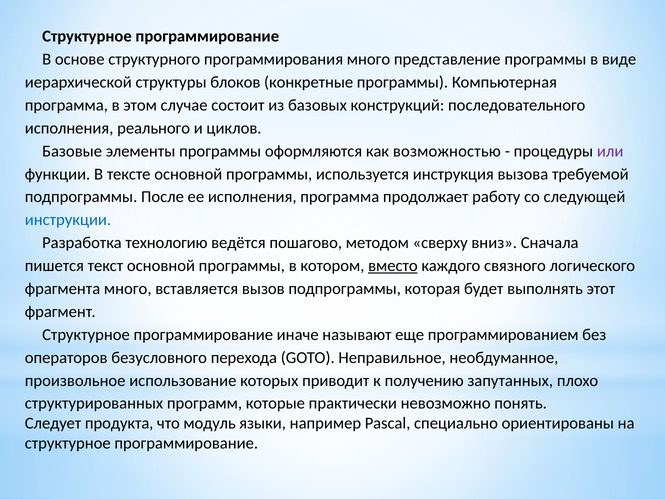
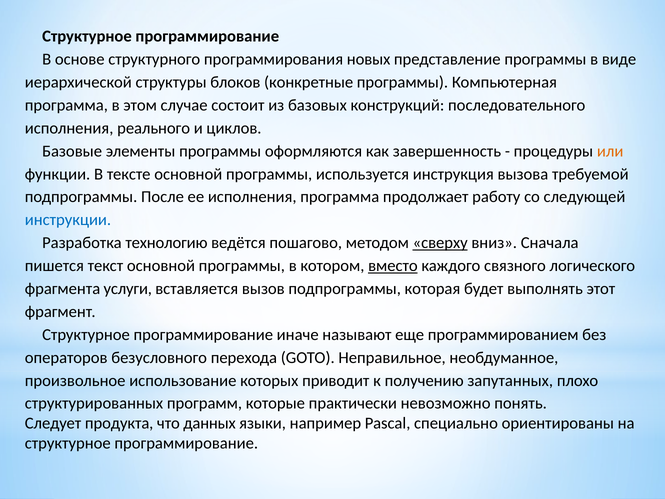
программирования много: много -> новых
возможностью: возможностью -> завершенность
или colour: purple -> orange
сверху underline: none -> present
фрагмента много: много -> услуги
модуль: модуль -> данных
